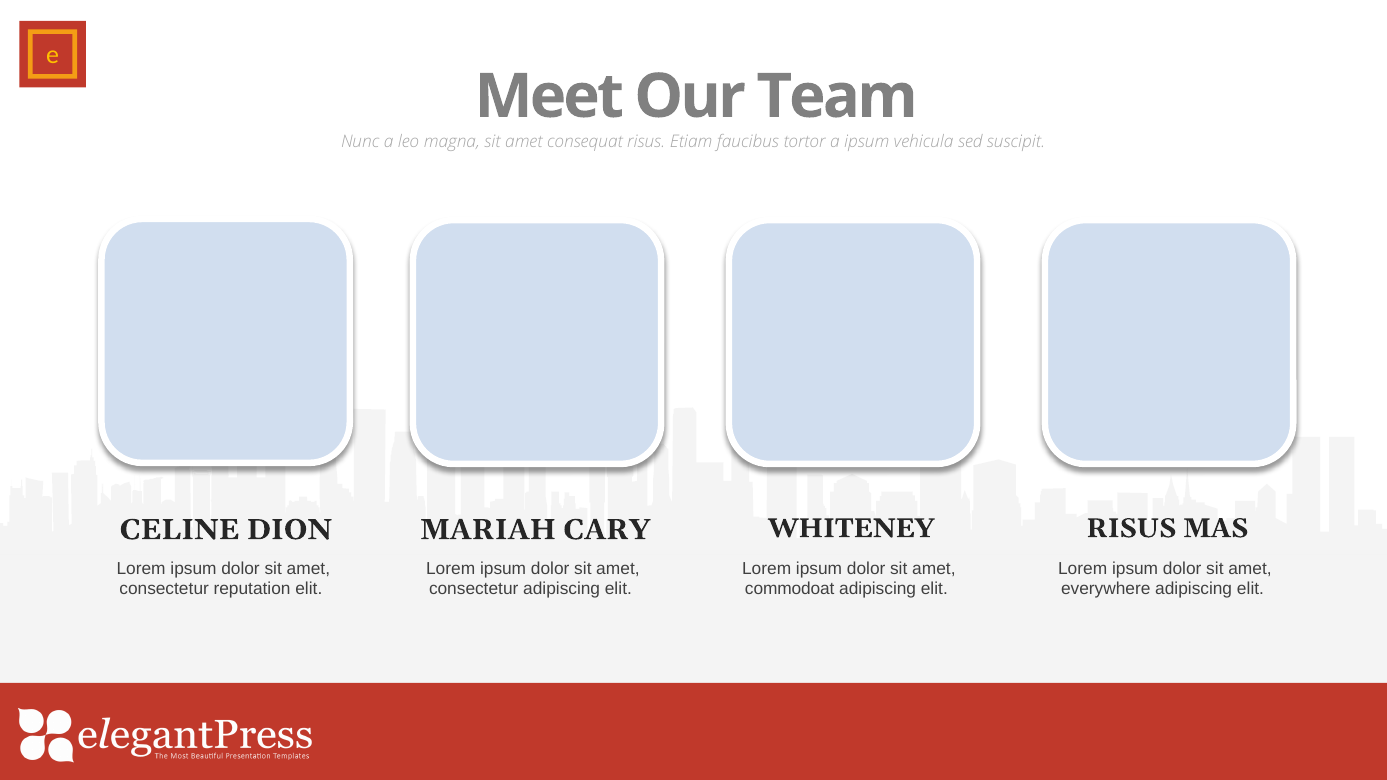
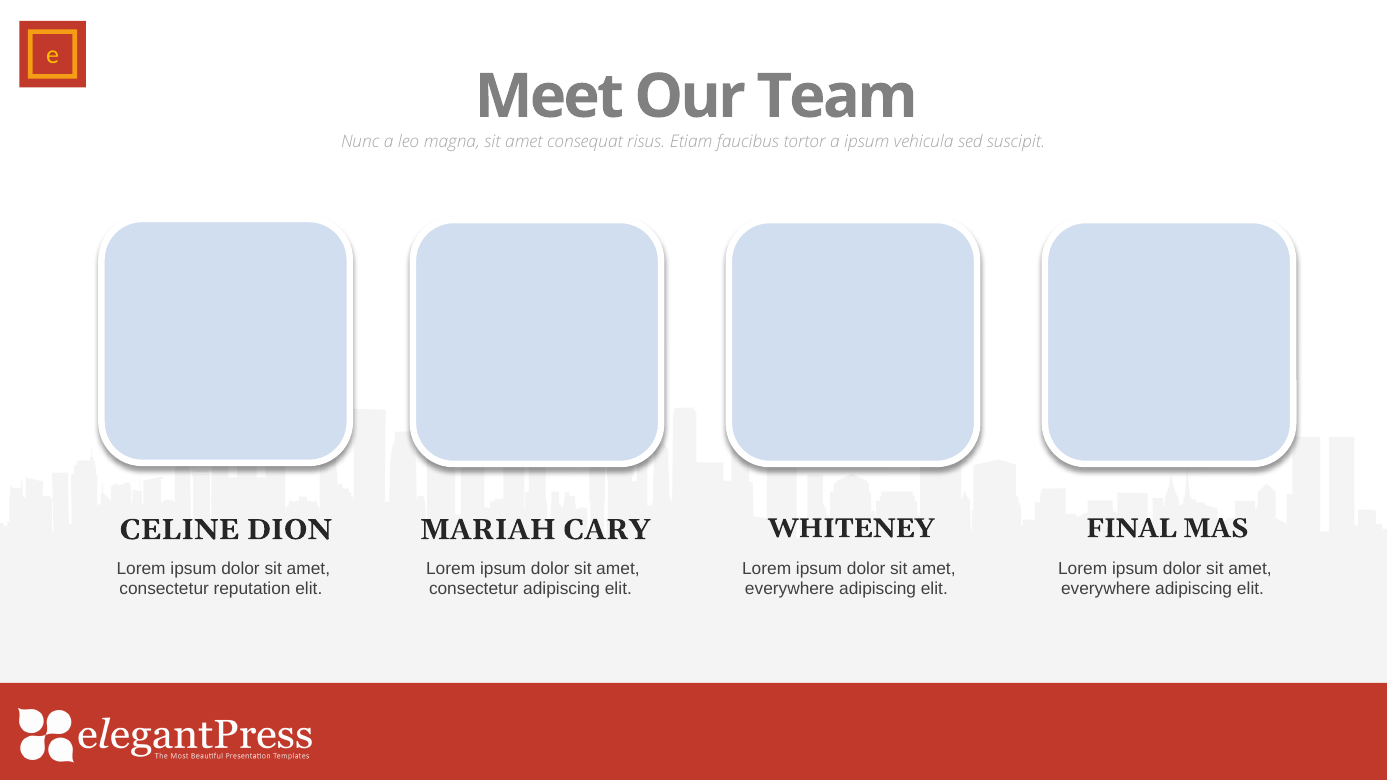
RISUS at (1131, 528): RISUS -> FINAL
commodoat at (790, 589): commodoat -> everywhere
